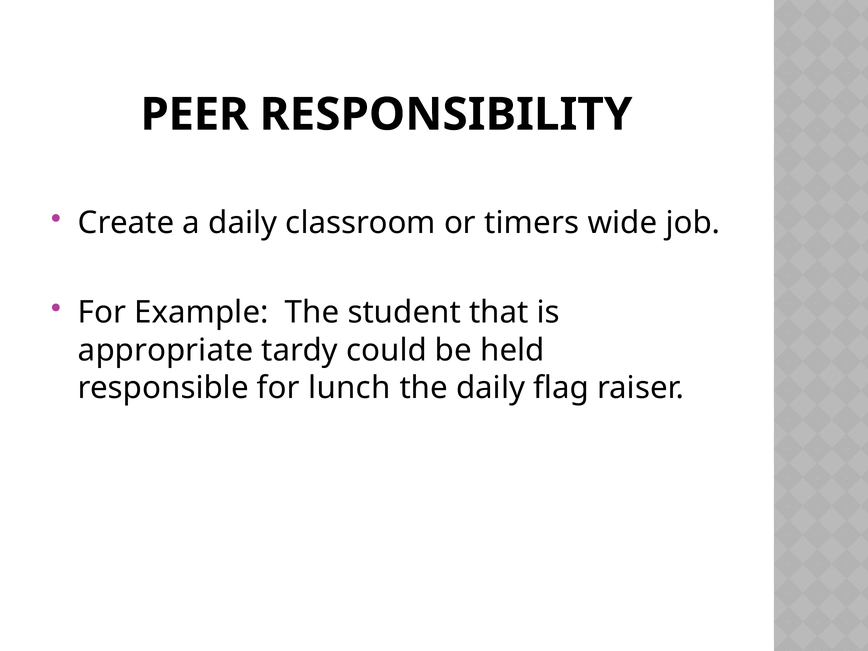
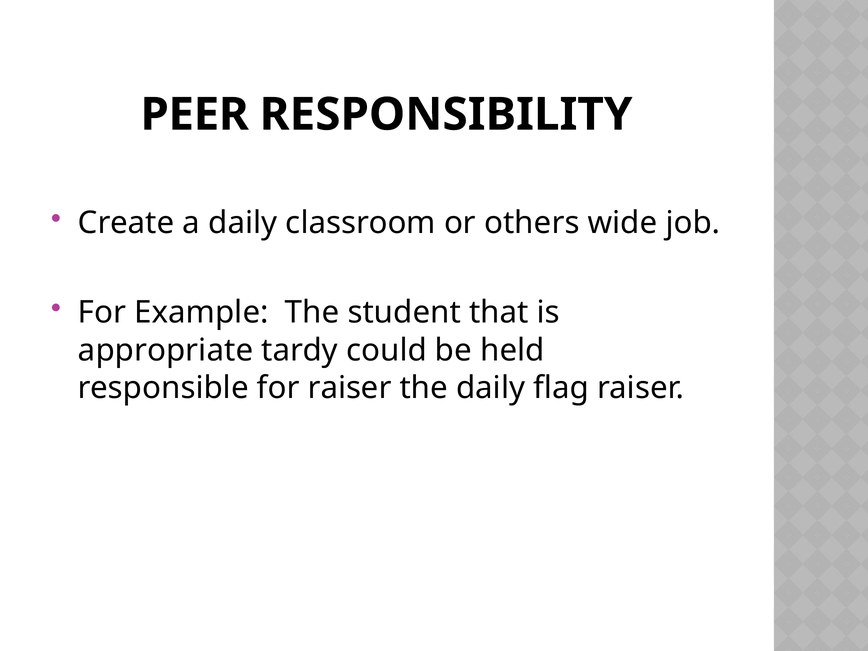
timers: timers -> others
for lunch: lunch -> raiser
